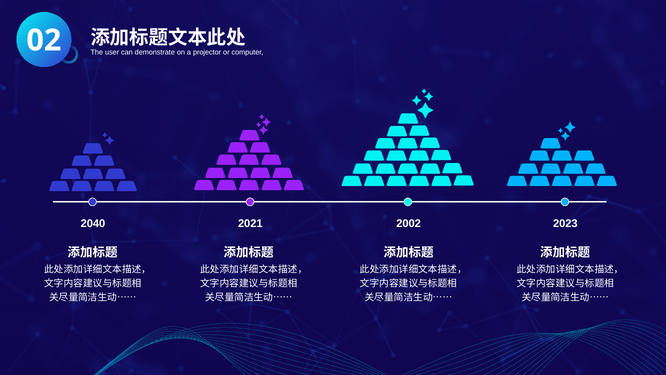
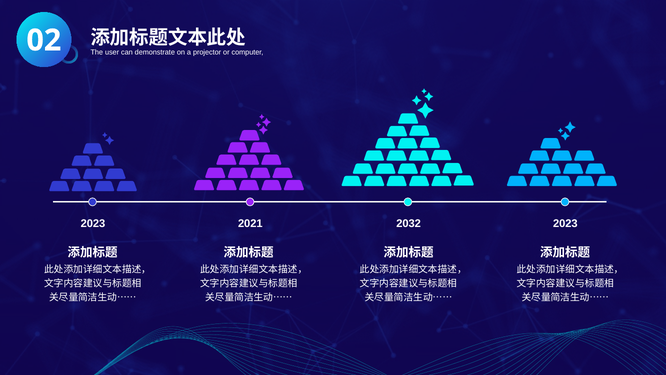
2040 at (93, 223): 2040 -> 2023
2002: 2002 -> 2032
